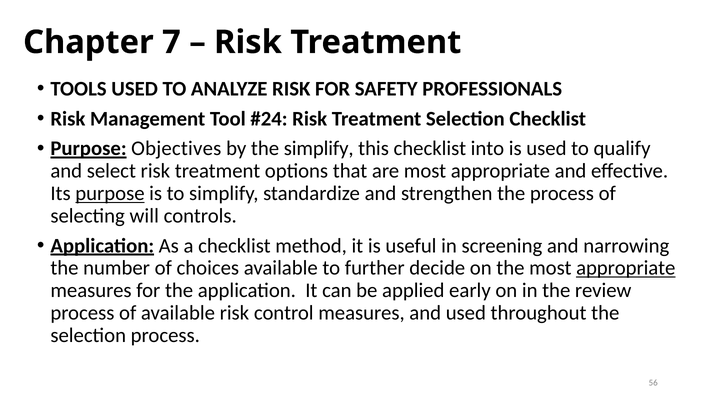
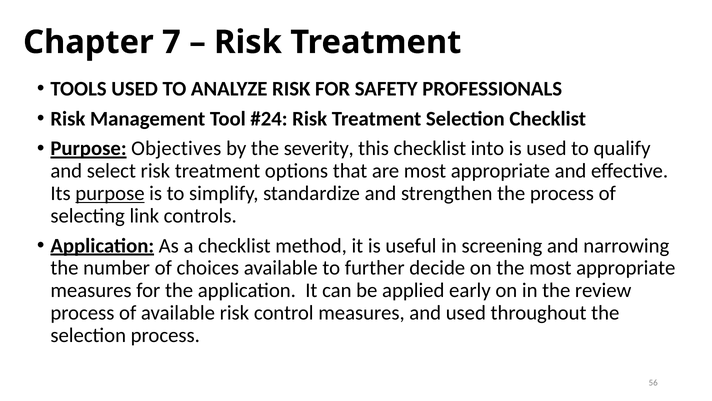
the simplify: simplify -> severity
will: will -> link
appropriate at (626, 268) underline: present -> none
